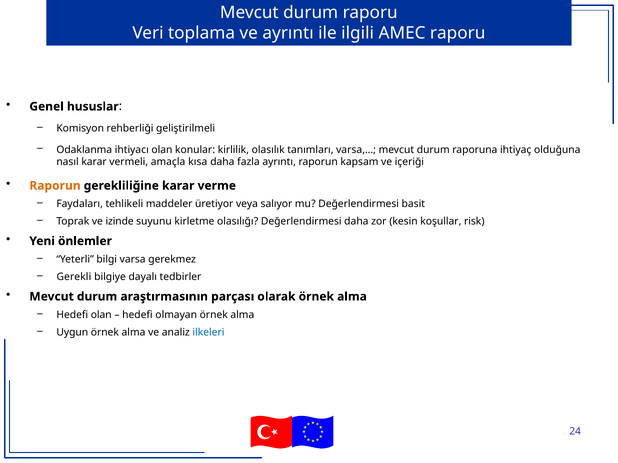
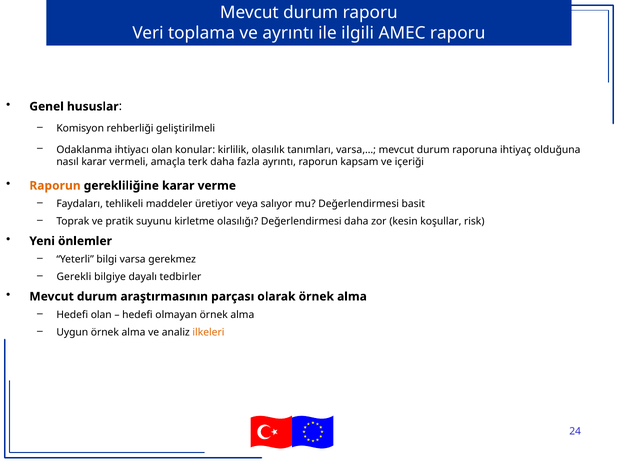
kısa: kısa -> terk
izinde: izinde -> pratik
ilkeleri colour: blue -> orange
